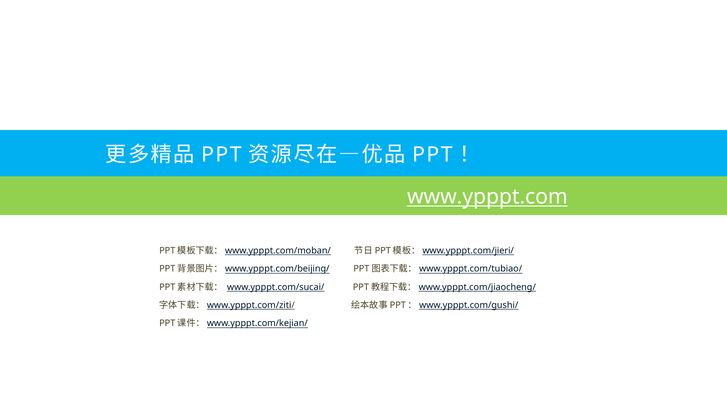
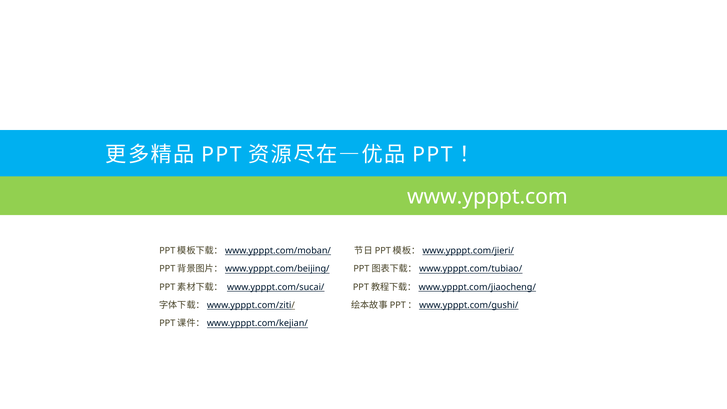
www.ypppt.com underline: present -> none
